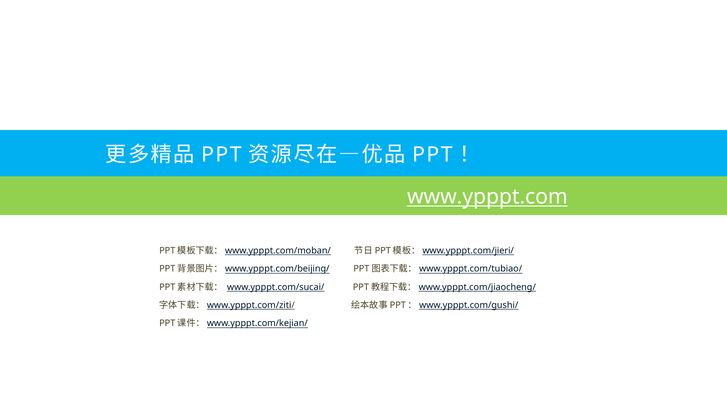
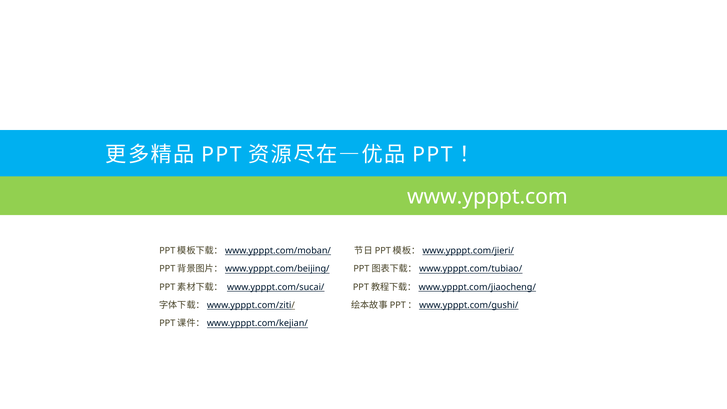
www.ypppt.com underline: present -> none
